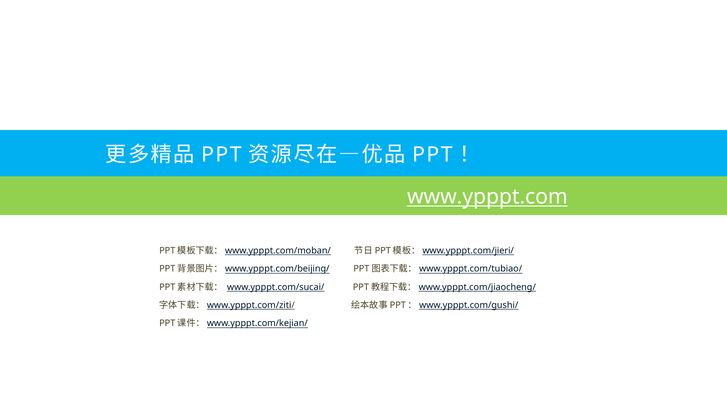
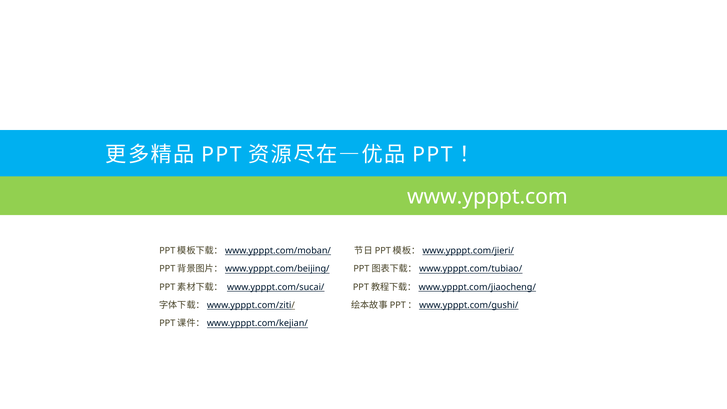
www.ypppt.com underline: present -> none
